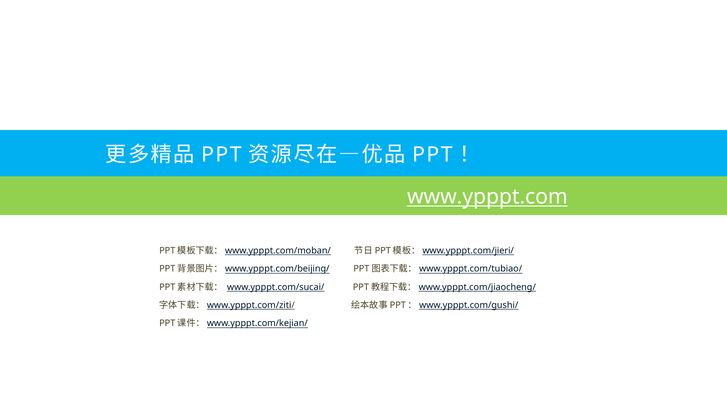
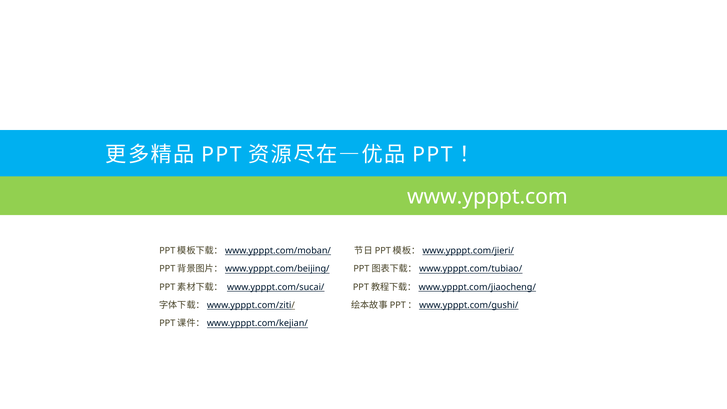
www.ypppt.com underline: present -> none
